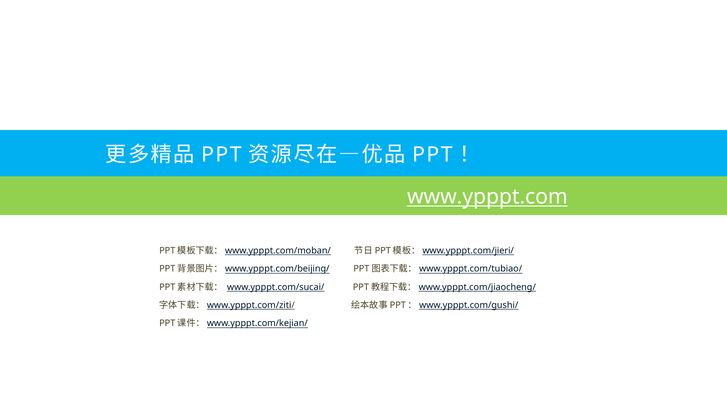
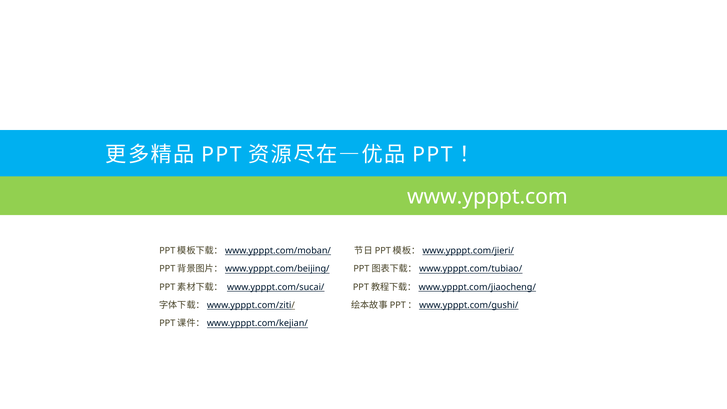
www.ypppt.com underline: present -> none
